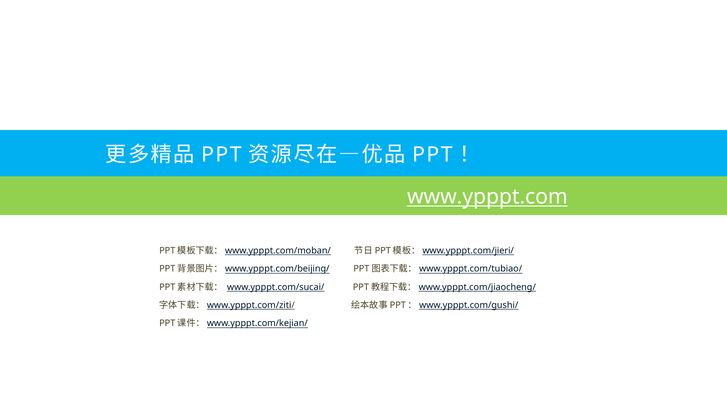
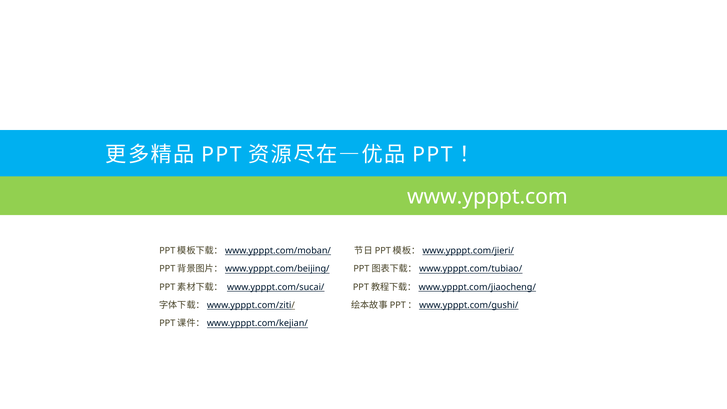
www.ypppt.com underline: present -> none
